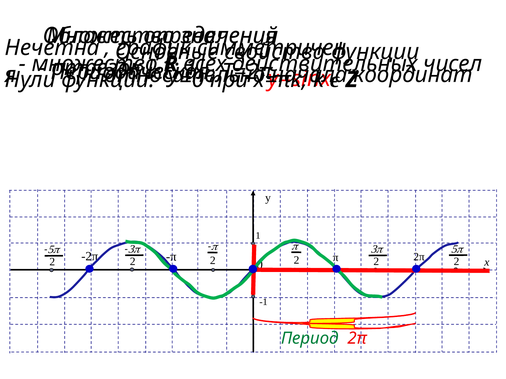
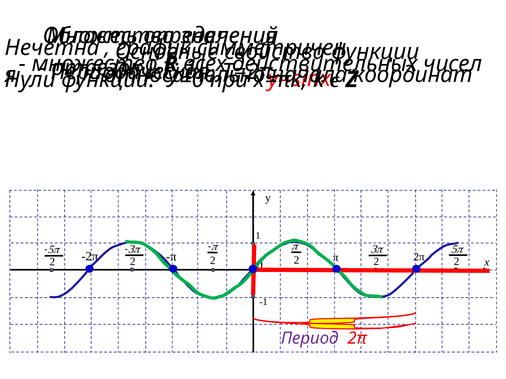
Период colour: green -> purple
